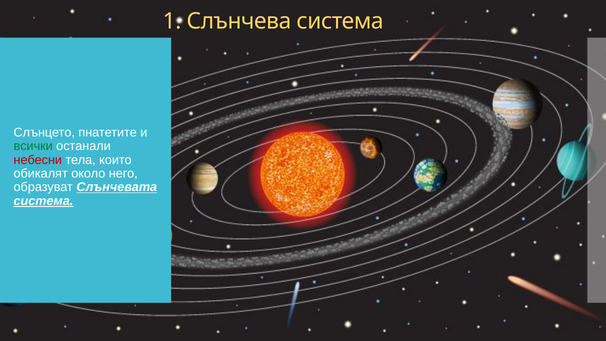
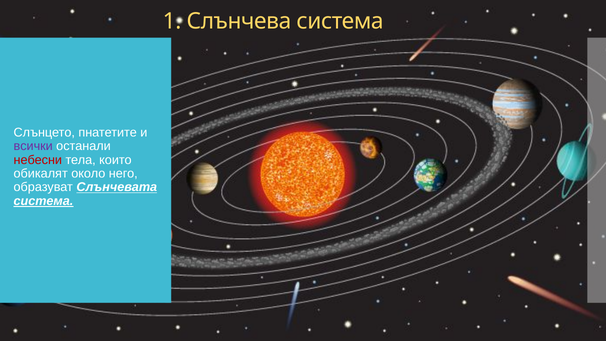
всички colour: green -> purple
